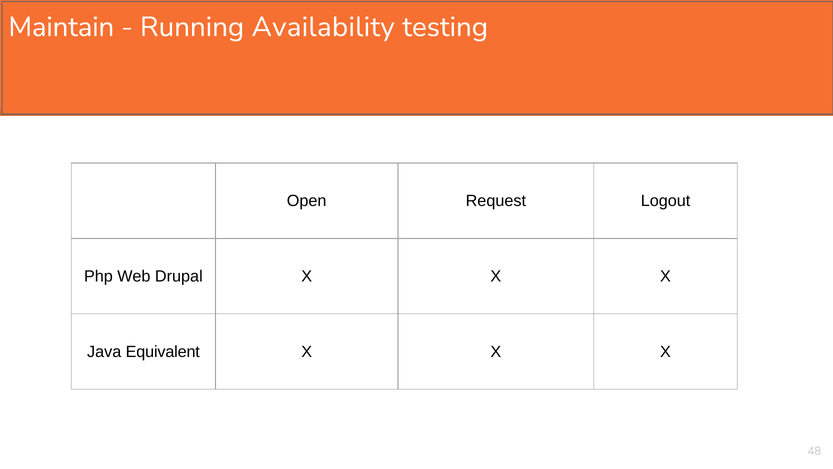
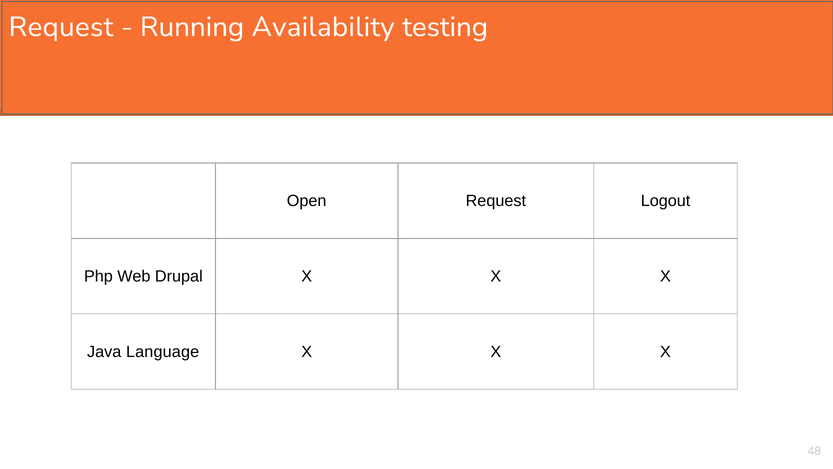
Maintain at (61, 27): Maintain -> Request
Equivalent: Equivalent -> Language
